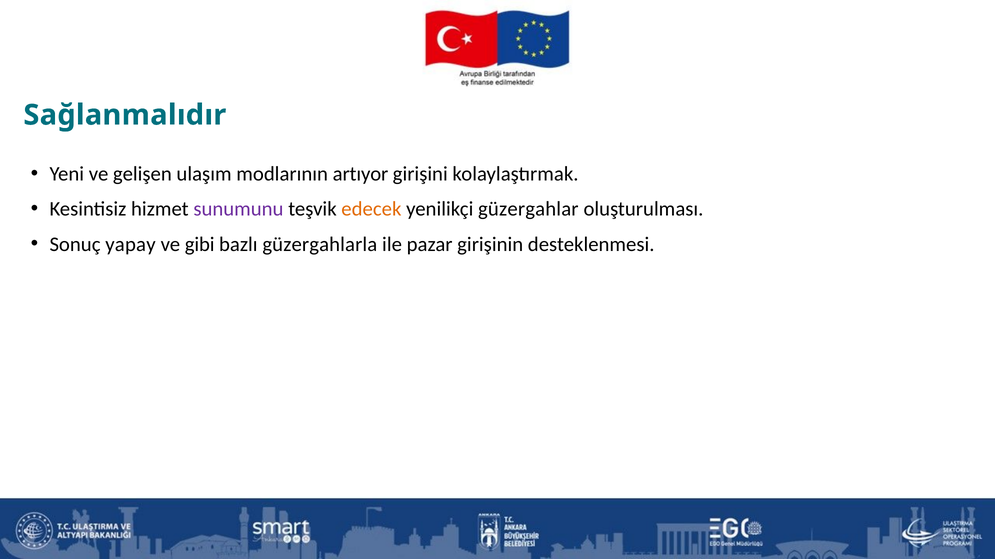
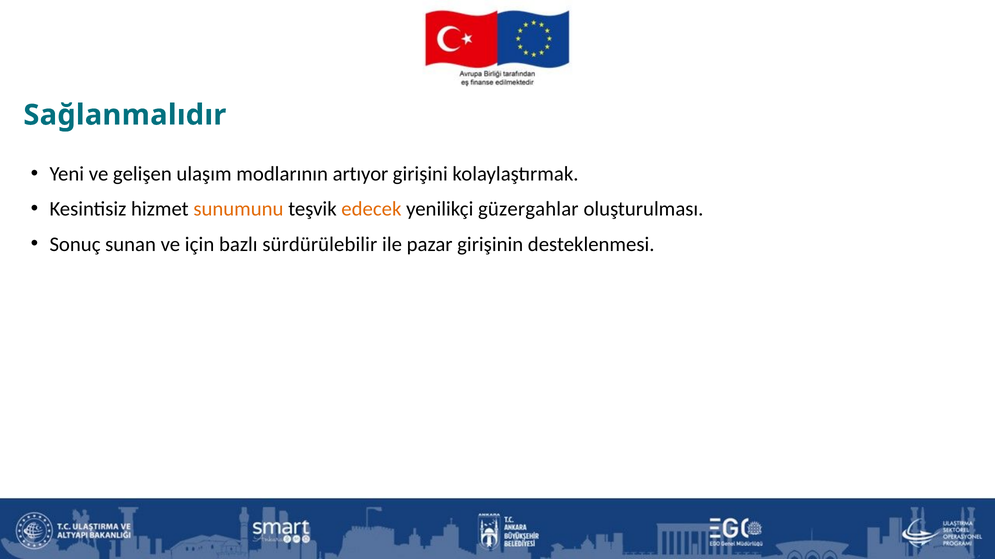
sunumunu colour: purple -> orange
yapay: yapay -> sunan
gibi: gibi -> için
güzergahlarla: güzergahlarla -> sürdürülebilir
